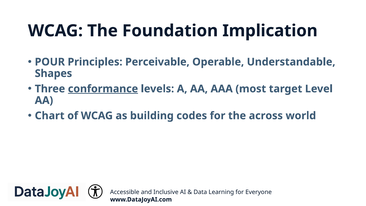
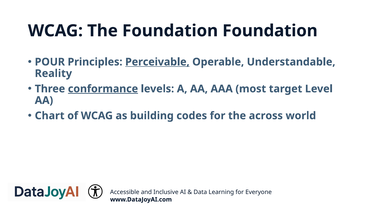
Foundation Implication: Implication -> Foundation
Perceivable underline: none -> present
Shapes: Shapes -> Reality
